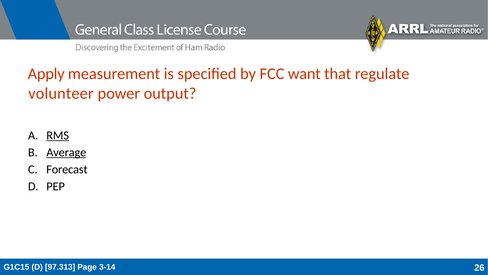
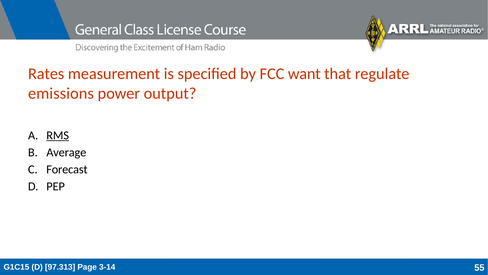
Apply: Apply -> Rates
volunteer: volunteer -> emissions
Average underline: present -> none
26: 26 -> 55
